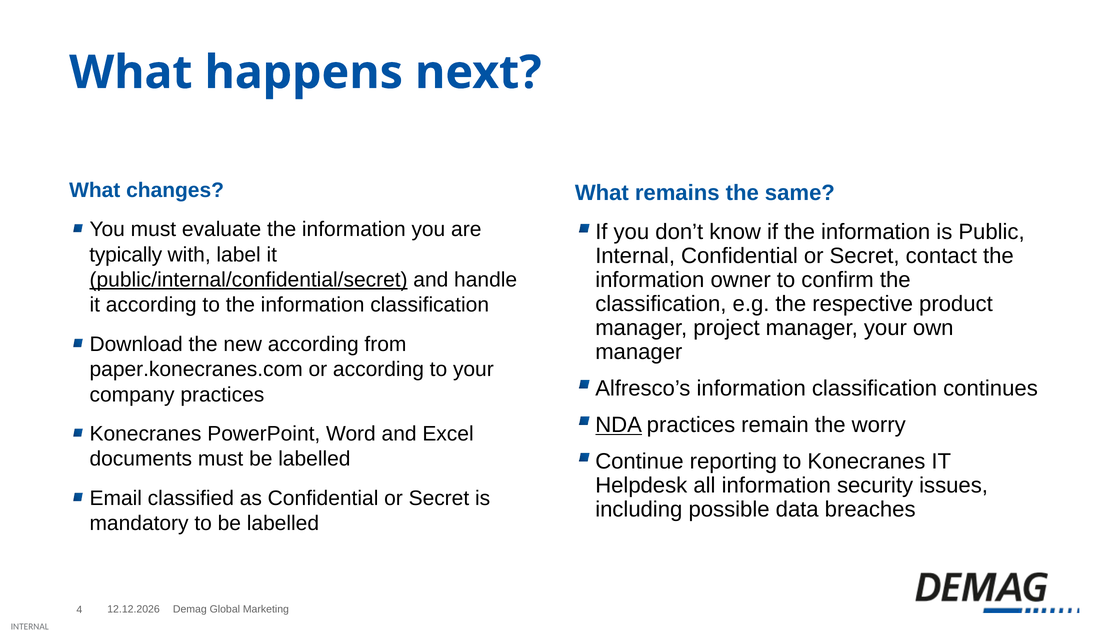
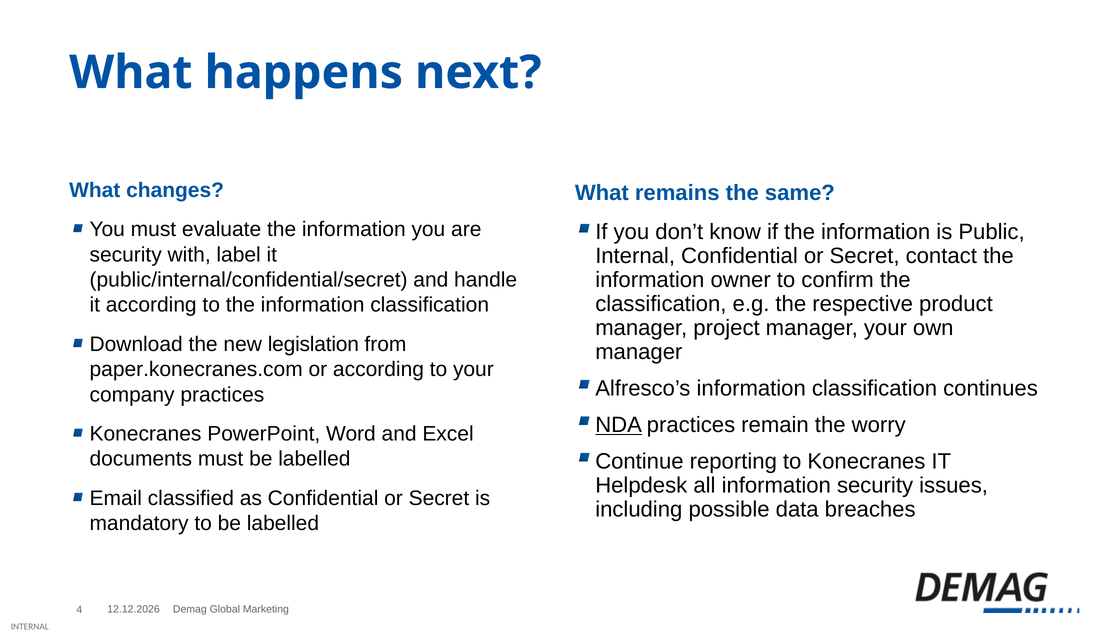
typically at (126, 254): typically -> security
public/internal/confidential/secret underline: present -> none
new according: according -> legislation
